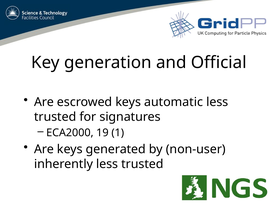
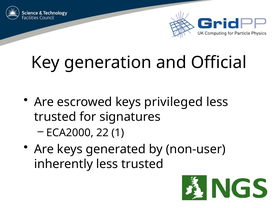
automatic: automatic -> privileged
19: 19 -> 22
